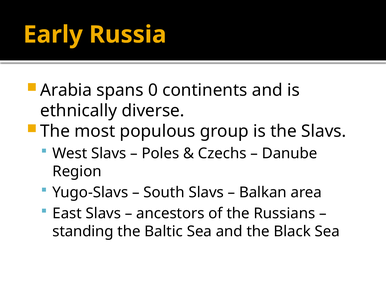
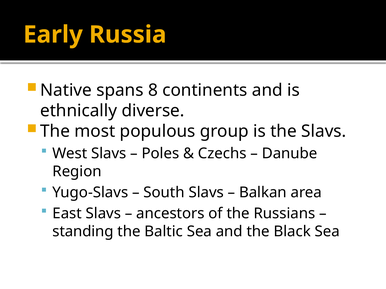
Arabia: Arabia -> Native
0: 0 -> 8
